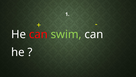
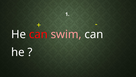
swim colour: light green -> pink
